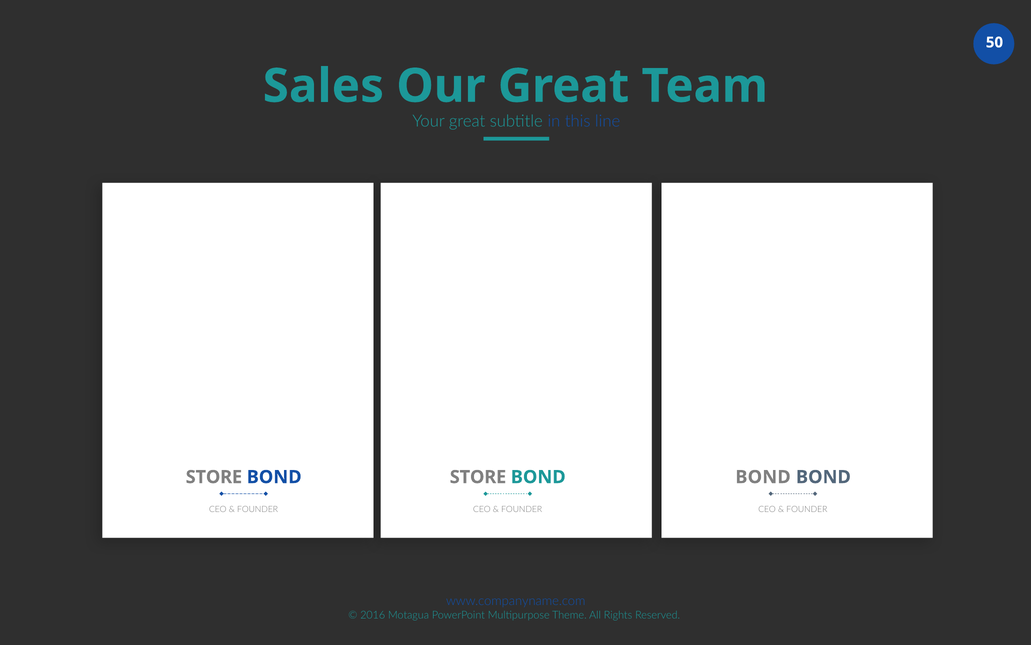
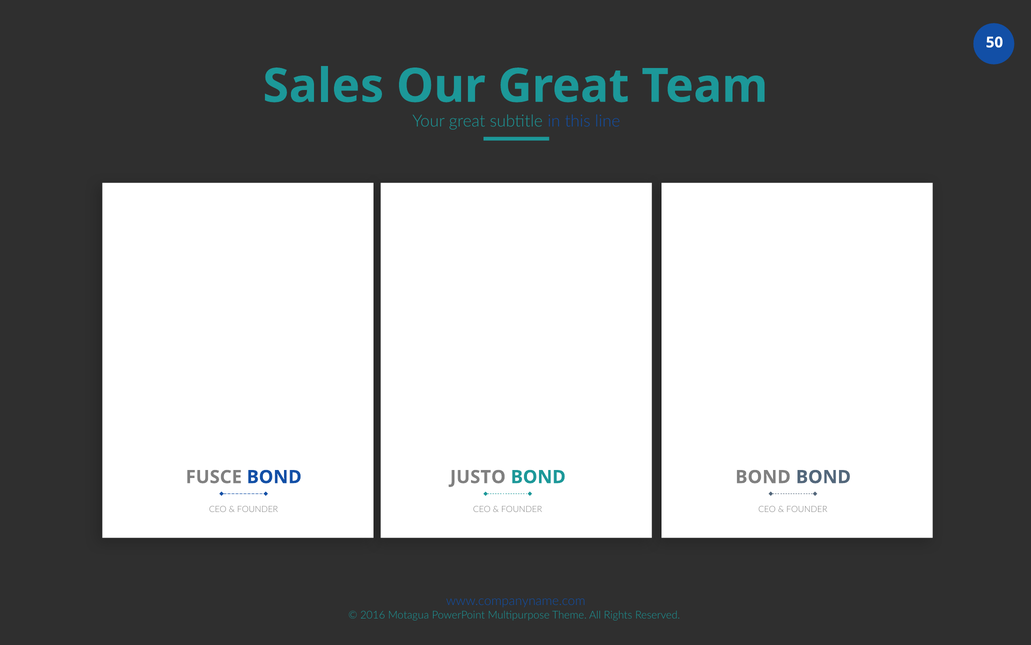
STORE at (214, 477): STORE -> FUSCE
STORE at (478, 477): STORE -> JUSTO
